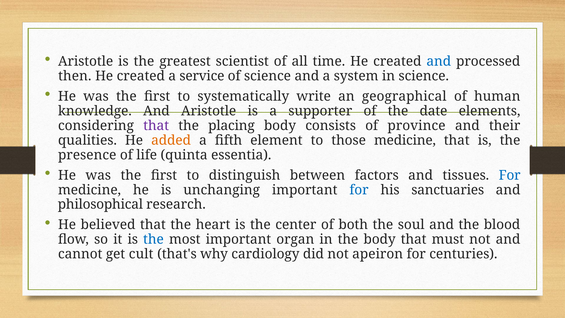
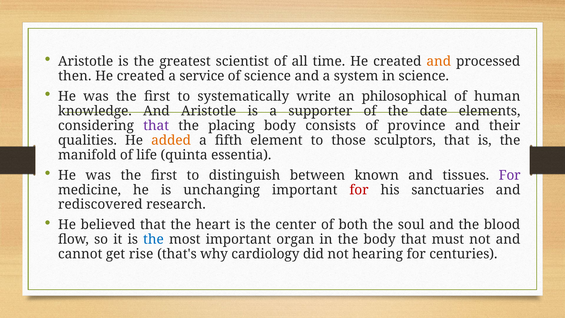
and at (439, 61) colour: blue -> orange
geographical: geographical -> philosophical
those medicine: medicine -> sculptors
presence: presence -> manifold
factors: factors -> known
For at (510, 175) colour: blue -> purple
for at (359, 190) colour: blue -> red
philosophical: philosophical -> rediscovered
cult: cult -> rise
apeiron: apeiron -> hearing
